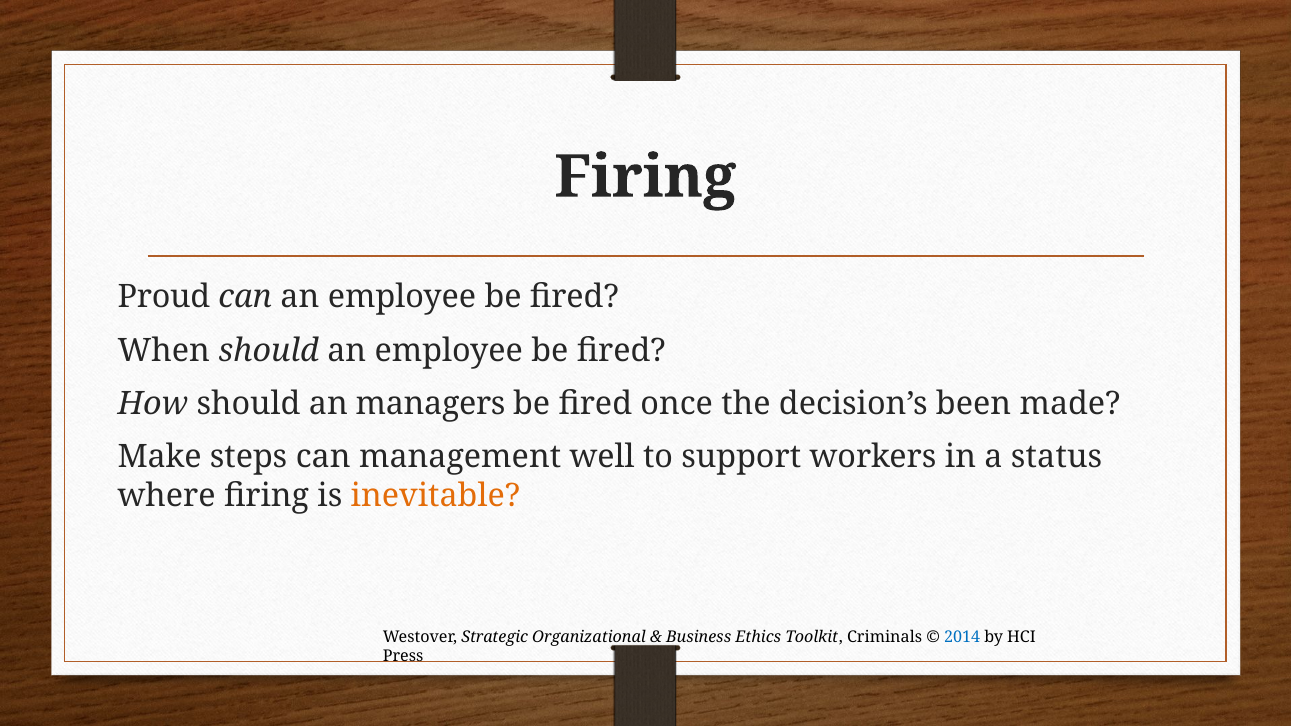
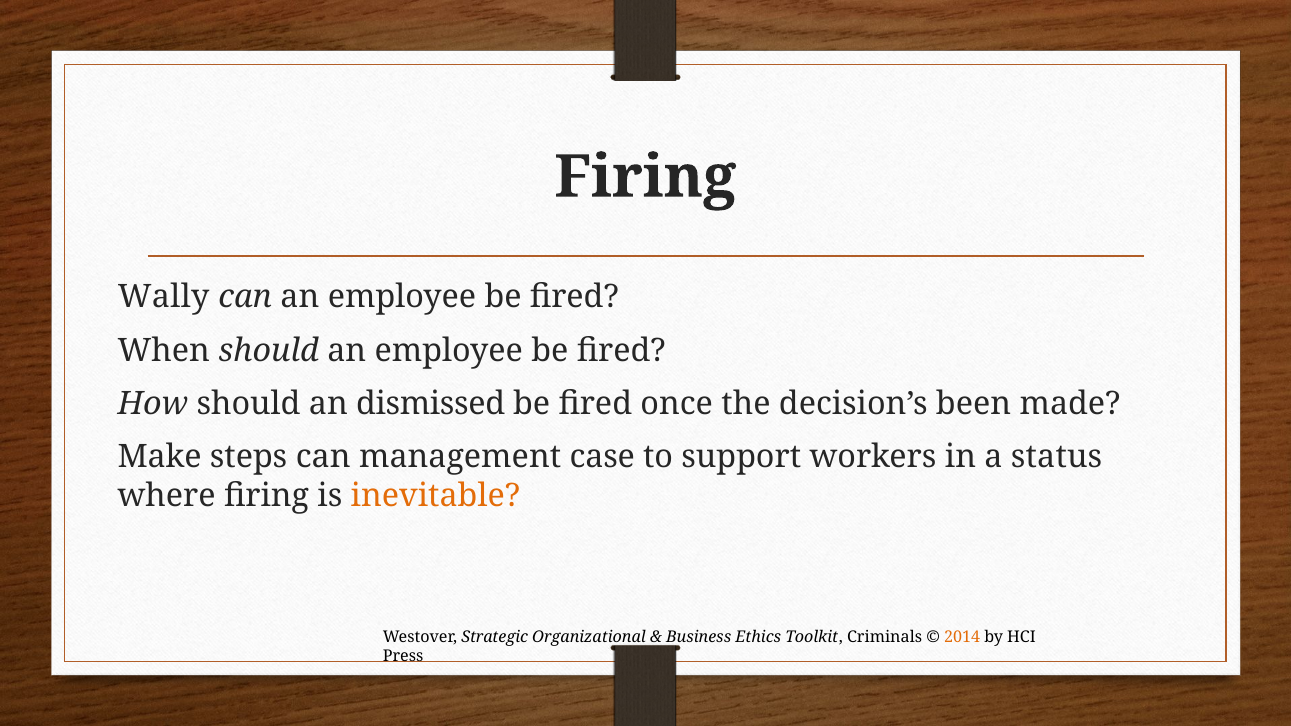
Proud: Proud -> Wally
managers: managers -> dismissed
well: well -> case
2014 colour: blue -> orange
